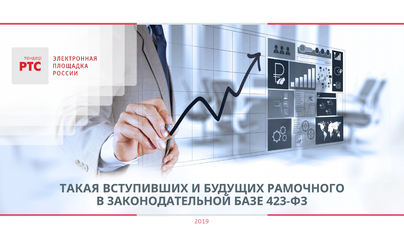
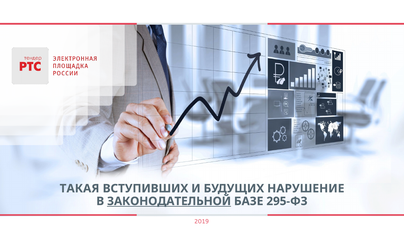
РАМОЧНОГО: РАМОЧНОГО -> НАРУШЕНИЕ
ЗАКОНОДАТЕЛЬНОЙ underline: none -> present
423-ФЗ: 423-ФЗ -> 295-ФЗ
